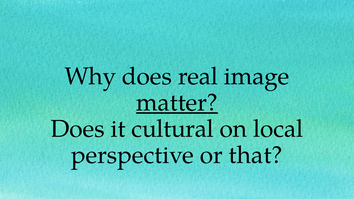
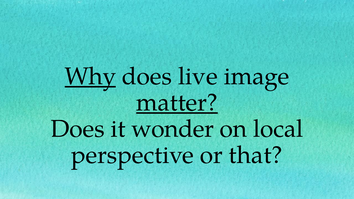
Why underline: none -> present
real: real -> live
cultural: cultural -> wonder
